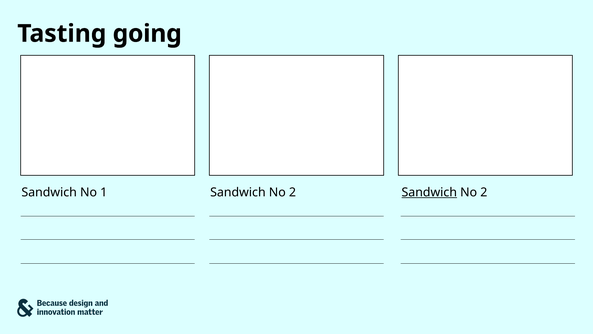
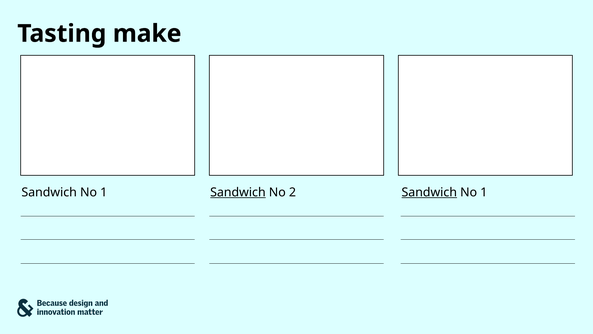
going: going -> make
Sandwich at (238, 192) underline: none -> present
2 at (484, 192): 2 -> 1
